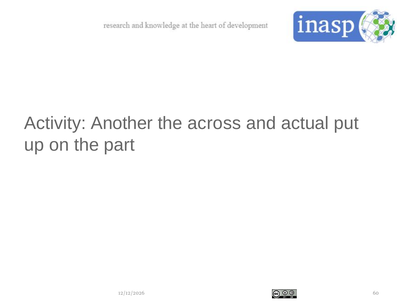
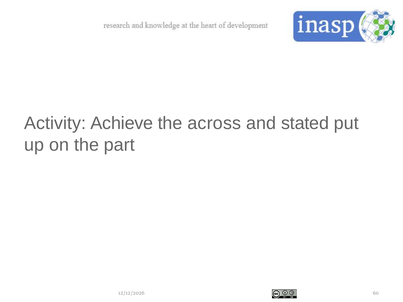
Another: Another -> Achieve
actual: actual -> stated
